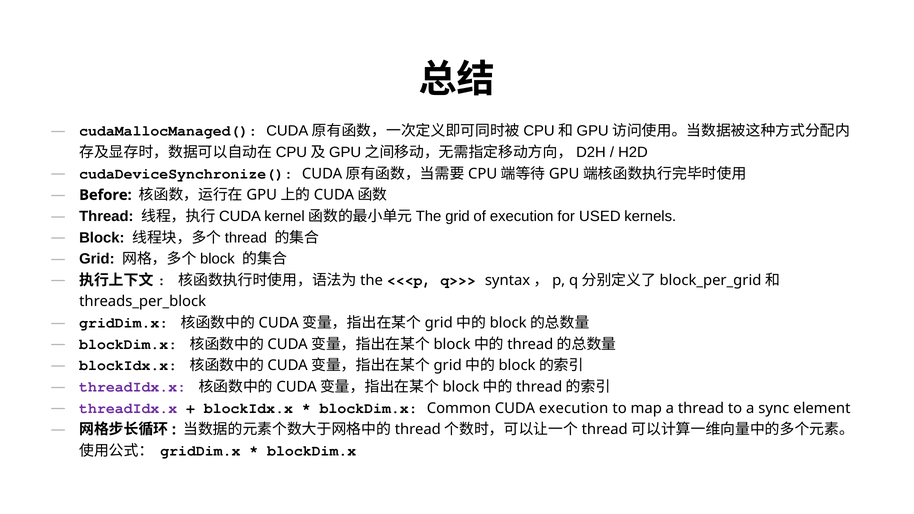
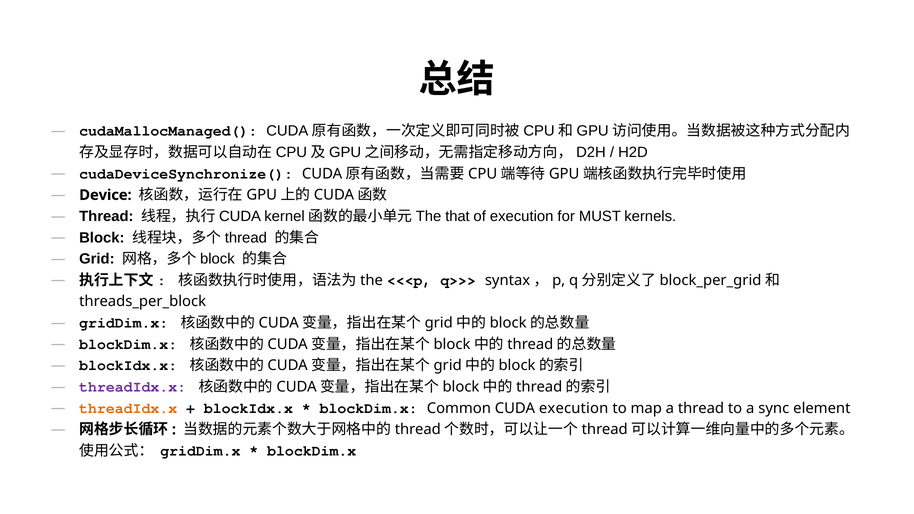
Before: Before -> Device
grid at (458, 216): grid -> that
USED: USED -> MUST
threadIdx.x at (128, 408) colour: purple -> orange
